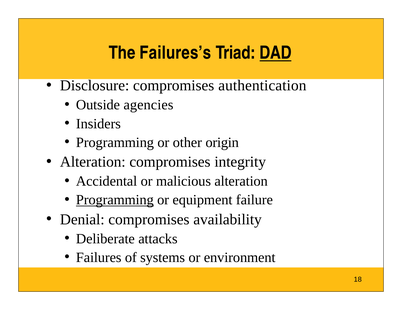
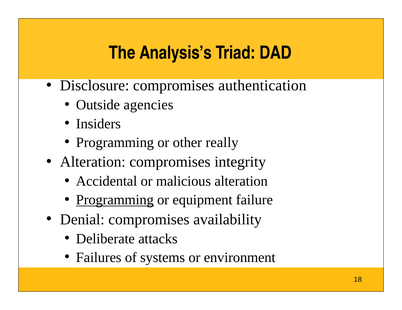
Failures’s: Failures’s -> Analysis’s
DAD underline: present -> none
origin: origin -> really
